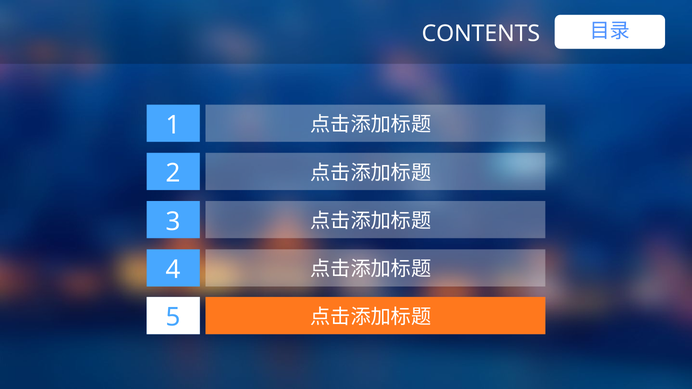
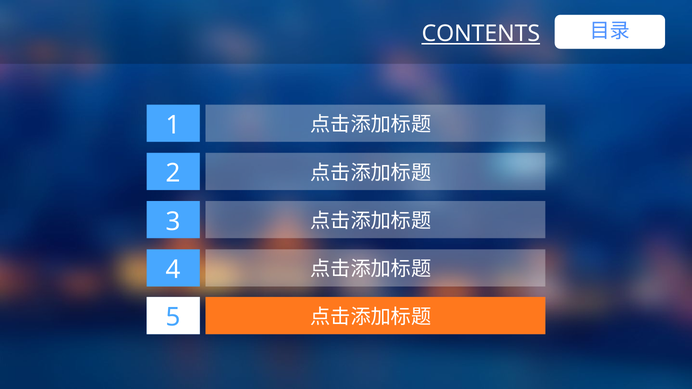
CONTENTS underline: none -> present
